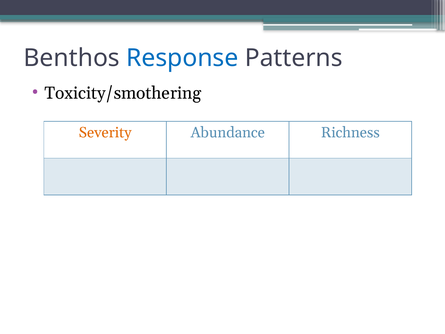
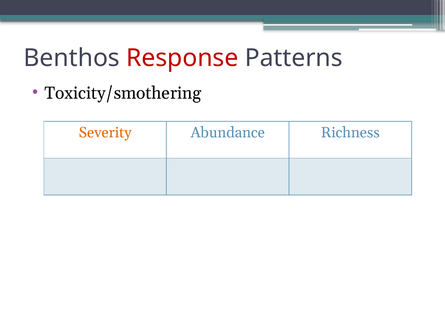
Response colour: blue -> red
